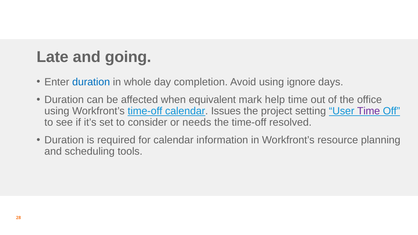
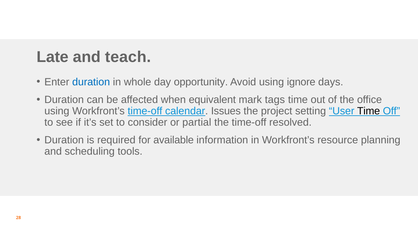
going: going -> teach
completion: completion -> opportunity
help: help -> tags
Time at (369, 111) colour: purple -> black
needs: needs -> partial
for calendar: calendar -> available
